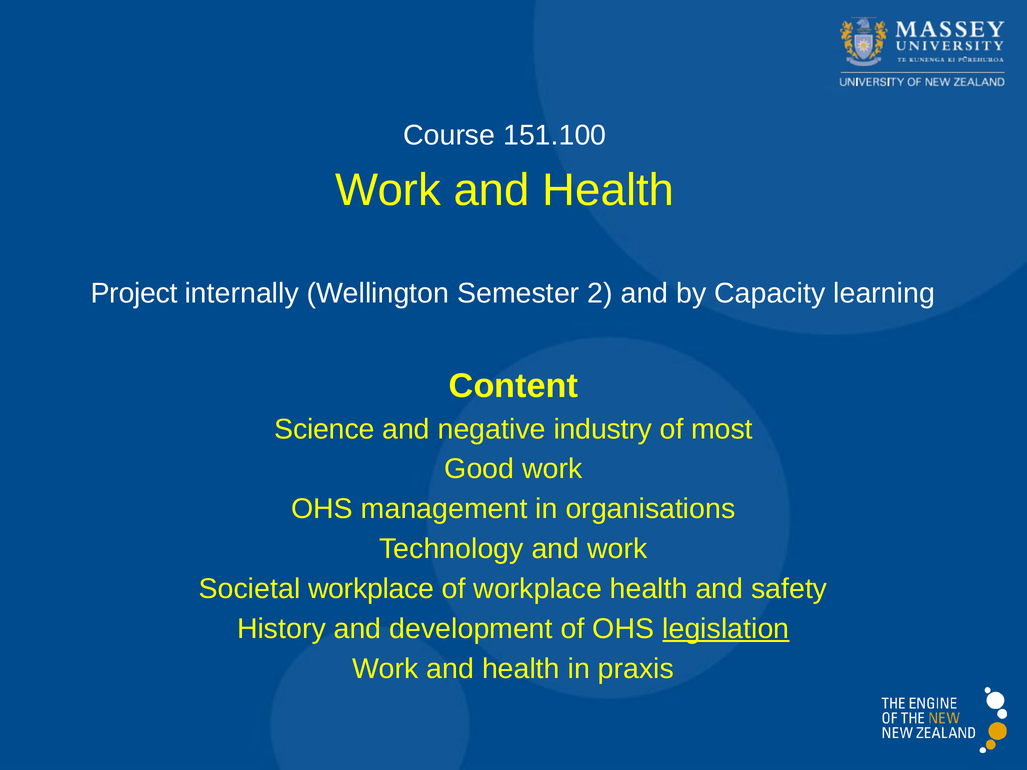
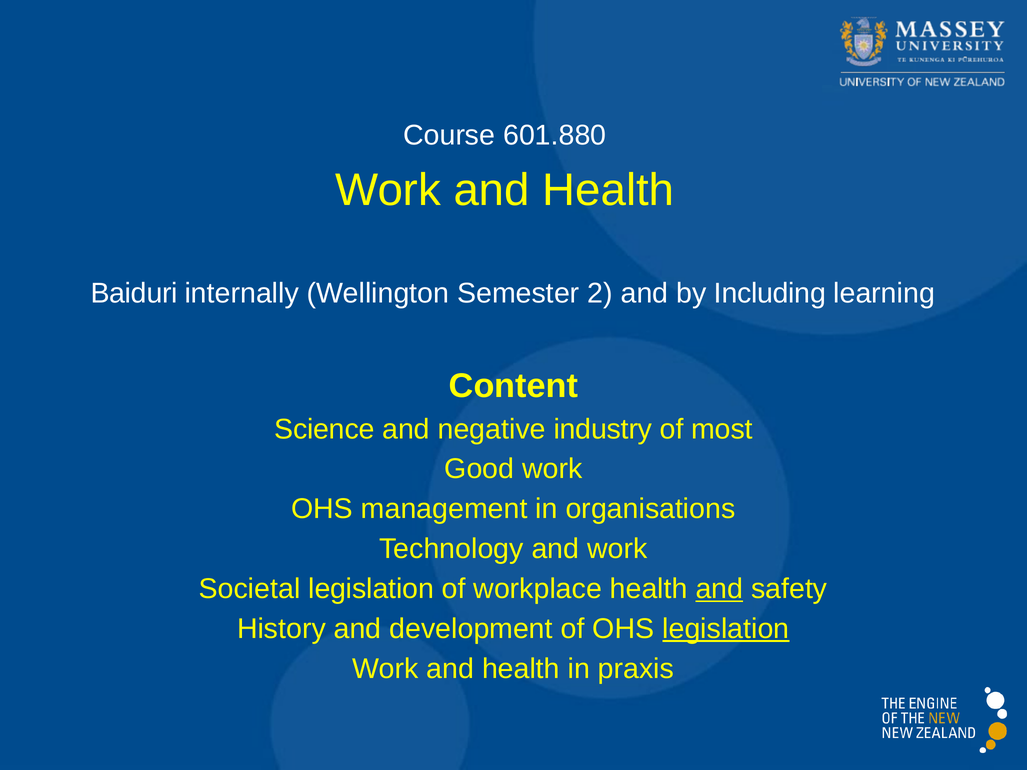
151.100: 151.100 -> 601.880
Project: Project -> Baiduri
Capacity: Capacity -> Including
Societal workplace: workplace -> legislation
and at (719, 589) underline: none -> present
